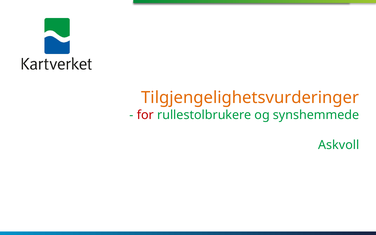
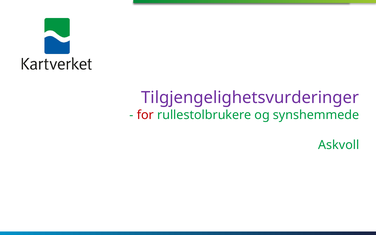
Tilgjengelighetsvurderinger colour: orange -> purple
